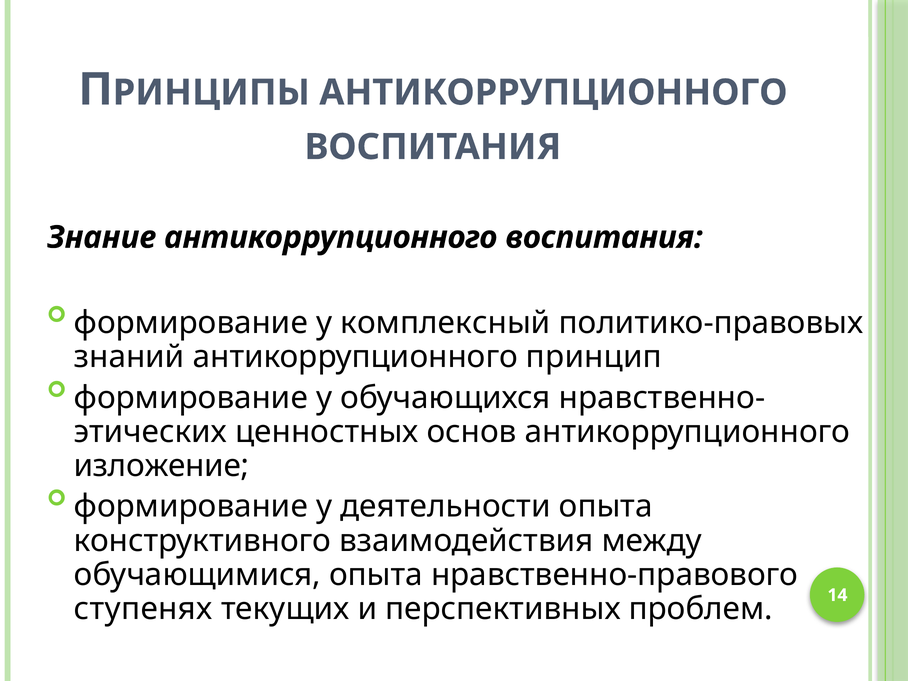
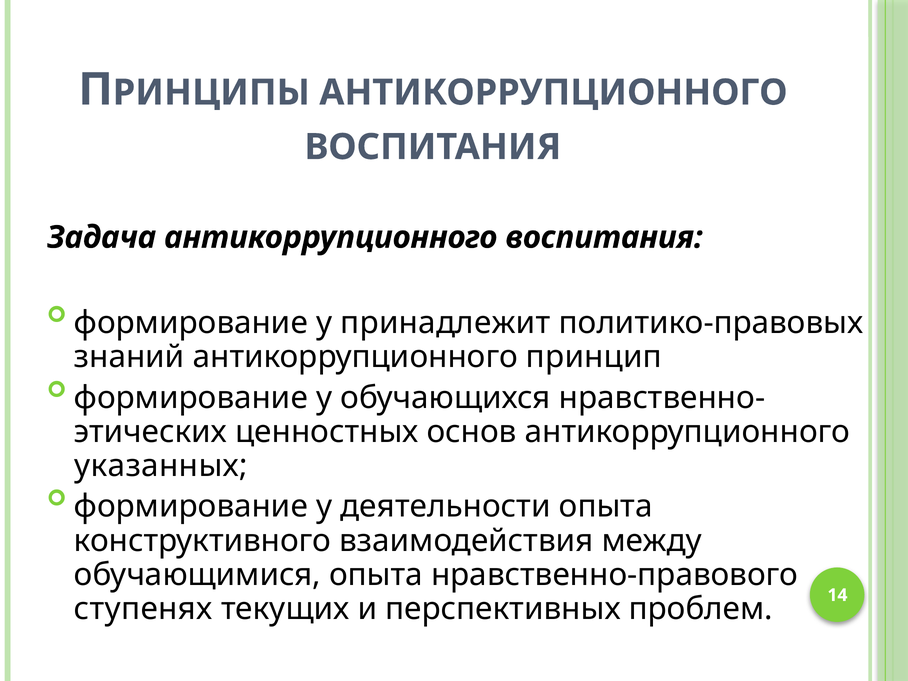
Знание: Знание -> Задача
комплексный: комплексный -> принадлежит
изложение: изложение -> указанных
